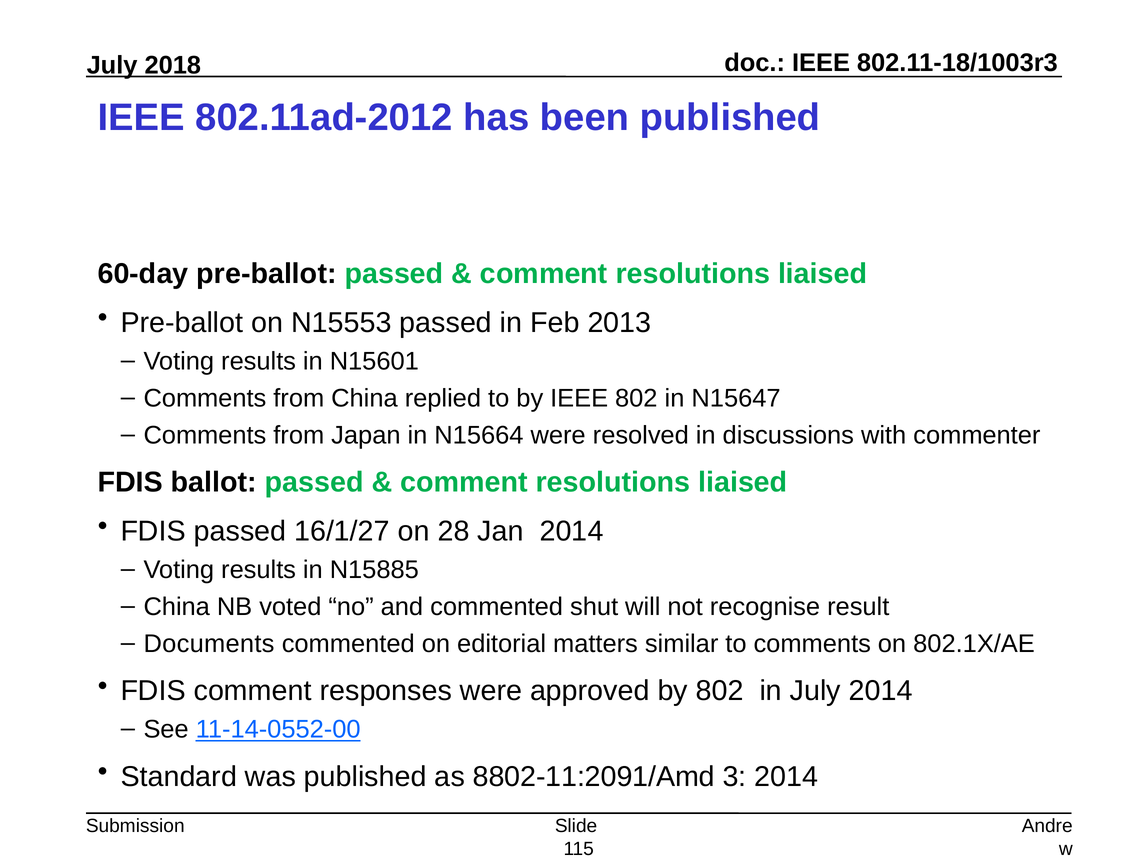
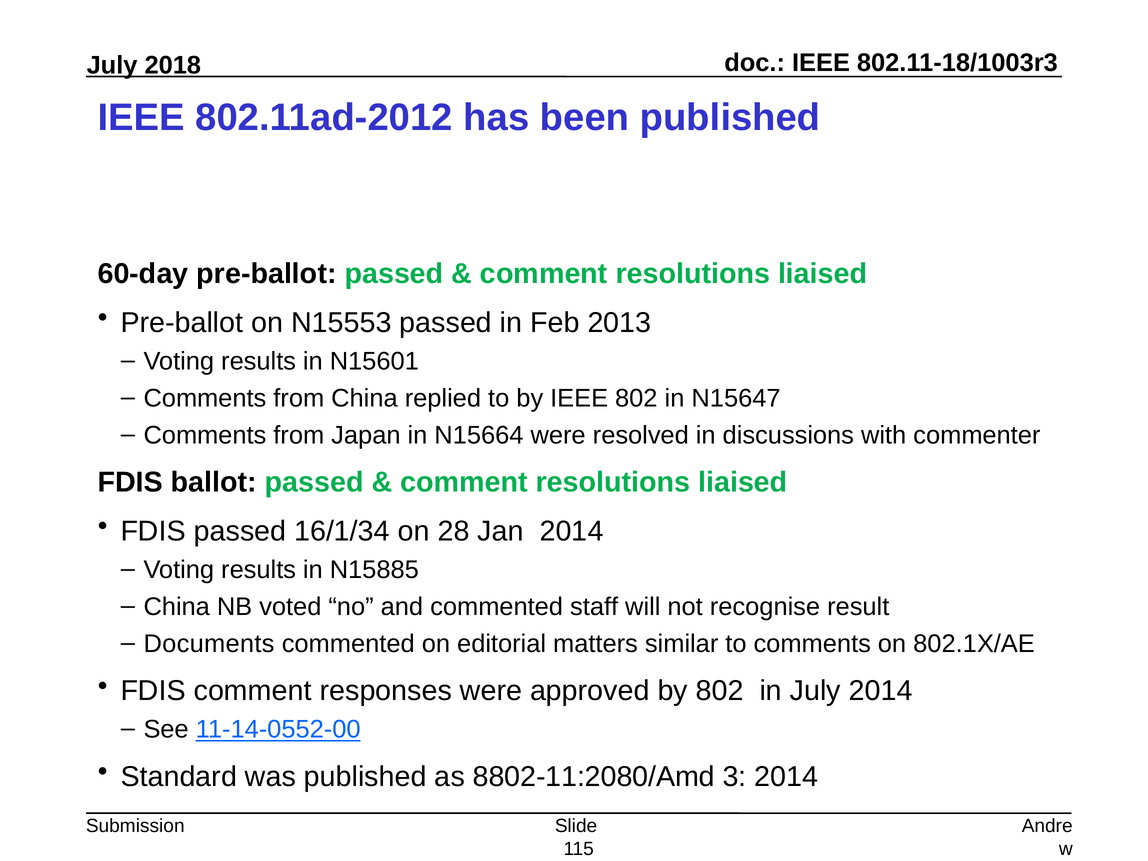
16/1/27: 16/1/27 -> 16/1/34
shut: shut -> staff
8802-11:2091/Amd: 8802-11:2091/Amd -> 8802-11:2080/Amd
